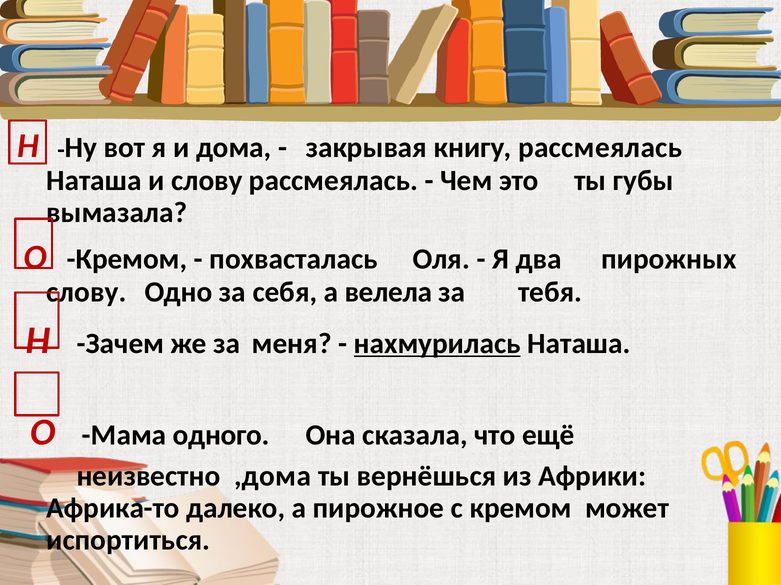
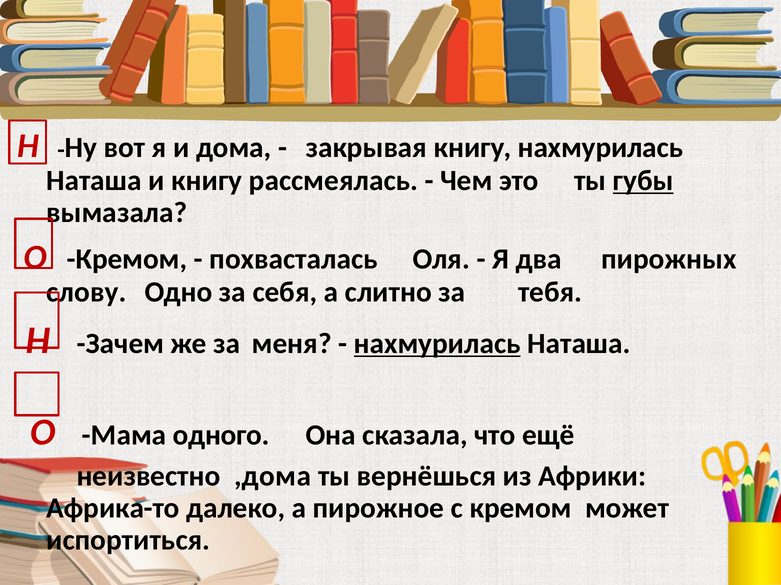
книгу рассмеялась: рассмеялась -> нахмурилась
и слову: слову -> книгу
губы underline: none -> present
велела: велела -> слитно
